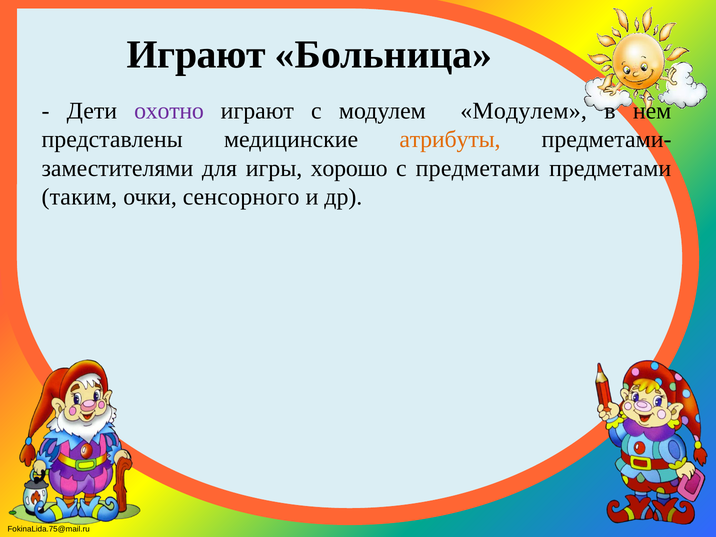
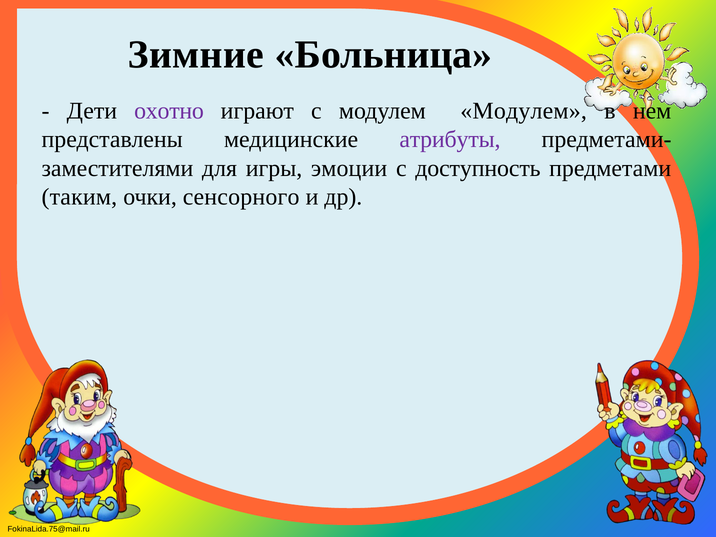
Играют at (196, 55): Играют -> Зимние
атрибуты colour: orange -> purple
хорошо: хорошо -> эмоции
с предметами: предметами -> доступность
